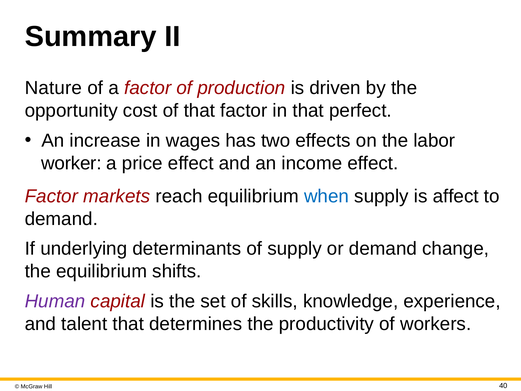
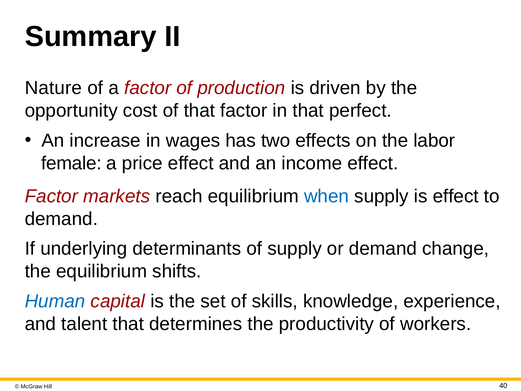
worker: worker -> female
is affect: affect -> effect
Human colour: purple -> blue
